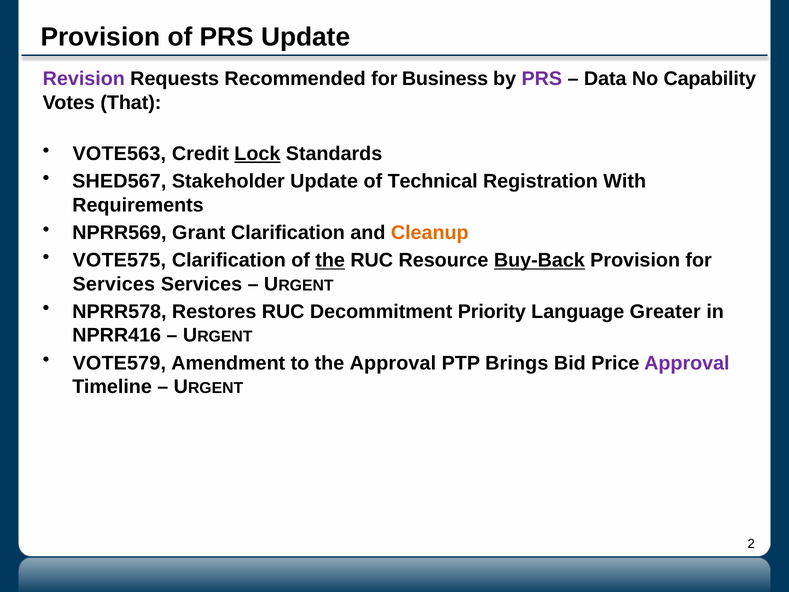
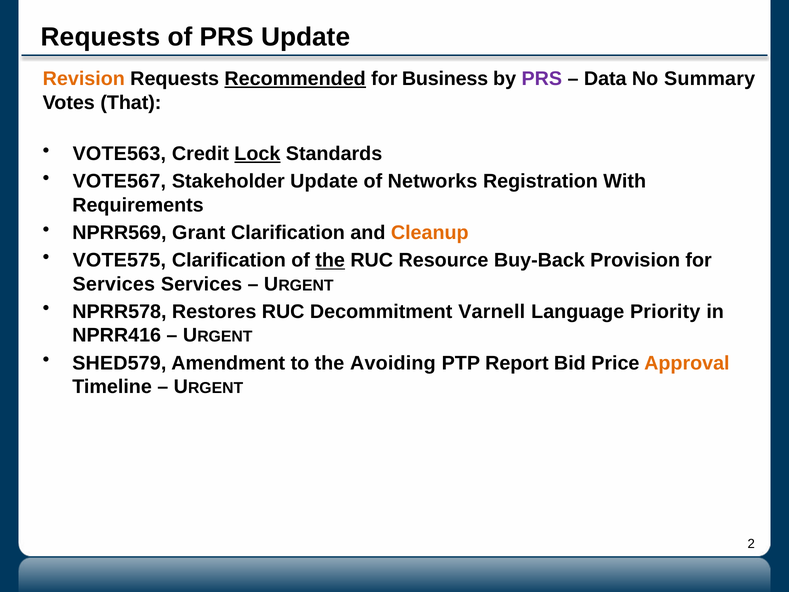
Provision at (101, 37): Provision -> Requests
Revision colour: purple -> orange
Recommended underline: none -> present
Capability: Capability -> Summary
SHED567: SHED567 -> VOTE567
Technical: Technical -> Networks
Buy-Back underline: present -> none
Priority: Priority -> Varnell
Greater: Greater -> Priority
VOTE579: VOTE579 -> SHED579
the Approval: Approval -> Avoiding
Brings: Brings -> Report
Approval at (687, 363) colour: purple -> orange
